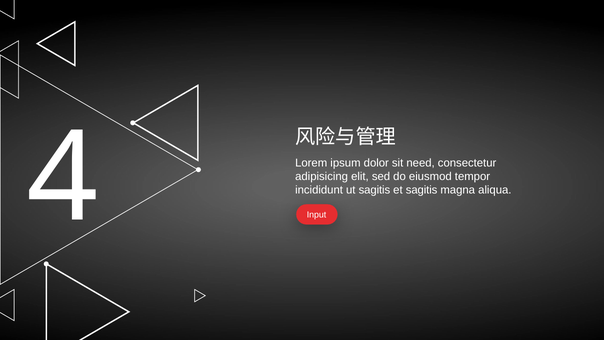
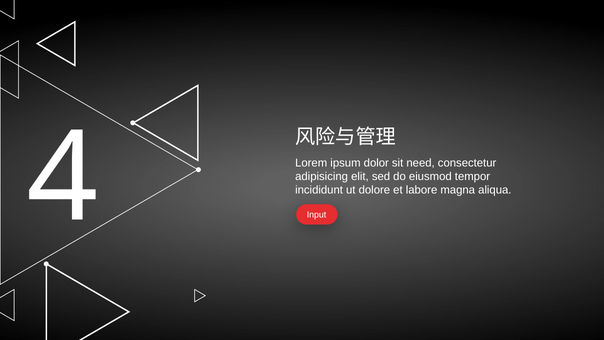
sagitis at (374, 190): sagitis -> dolore
et sagitis: sagitis -> labore
